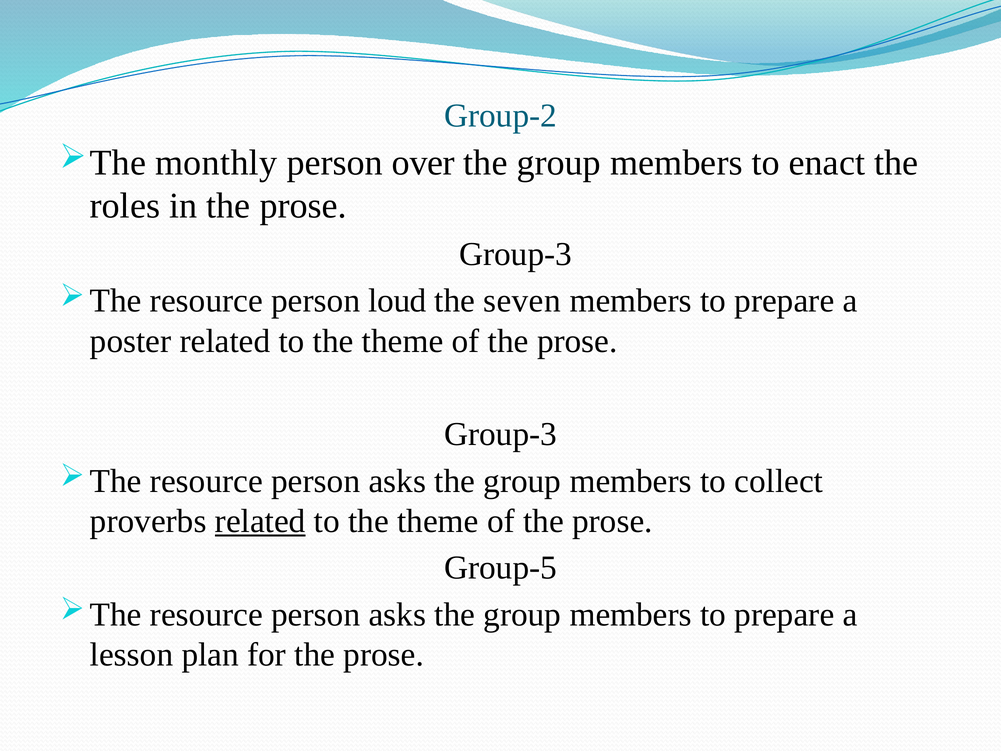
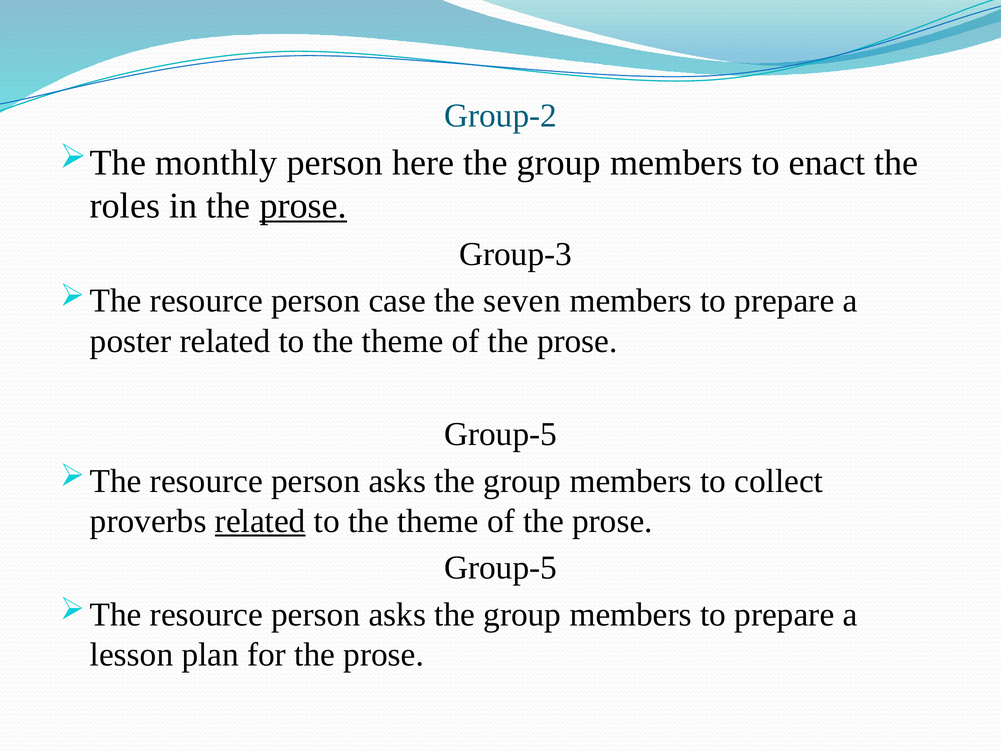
over: over -> here
prose at (303, 206) underline: none -> present
loud: loud -> case
Group-3 at (501, 434): Group-3 -> Group-5
